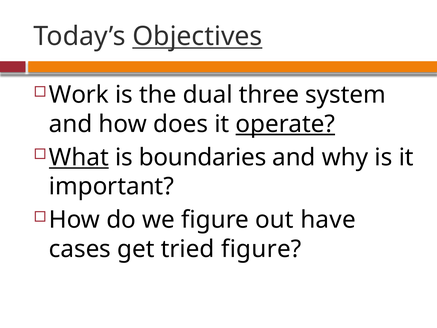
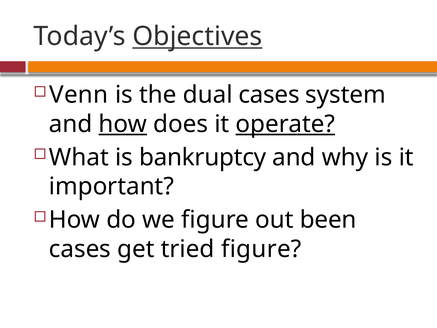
Work: Work -> Venn
dual three: three -> cases
how at (123, 124) underline: none -> present
What underline: present -> none
boundaries: boundaries -> bankruptcy
have: have -> been
